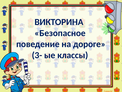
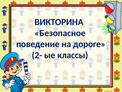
3-: 3- -> 2-
